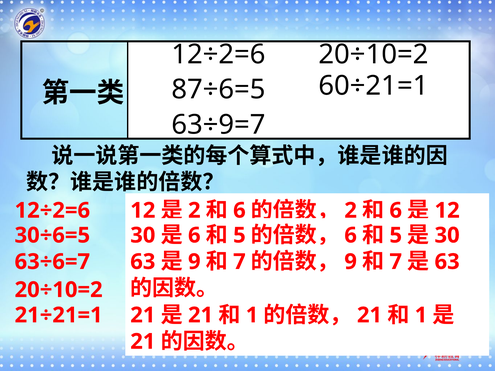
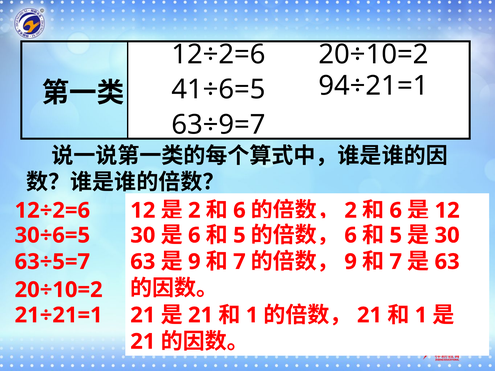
60÷21=1: 60÷21=1 -> 94÷21=1
87÷6=5: 87÷6=5 -> 41÷6=5
63÷6=7: 63÷6=7 -> 63÷5=7
